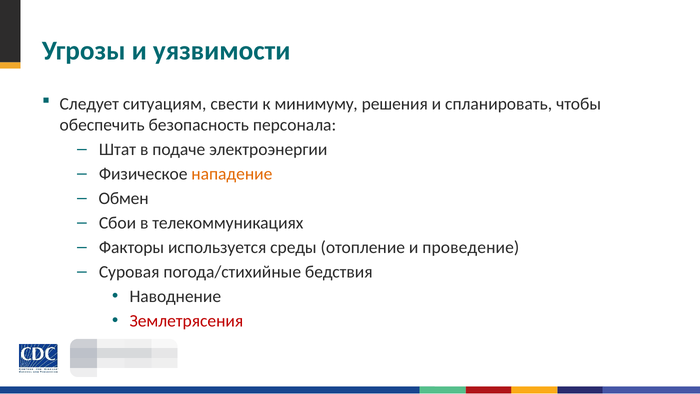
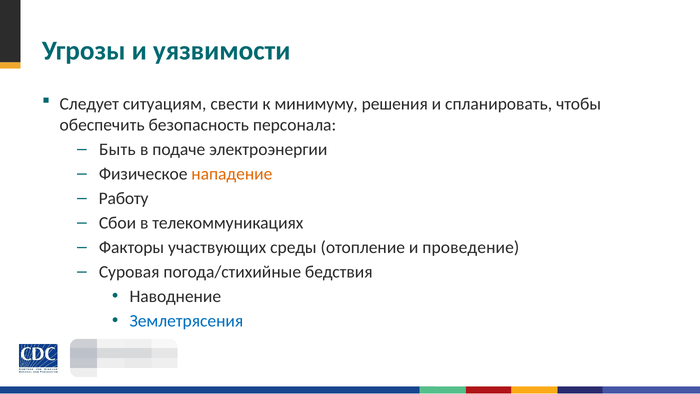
Штат: Штат -> Быть
Обмен: Обмен -> Работу
используется: используется -> участвующих
Землетрясения colour: red -> blue
